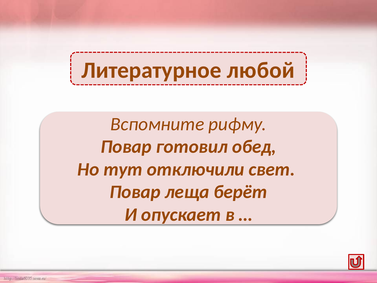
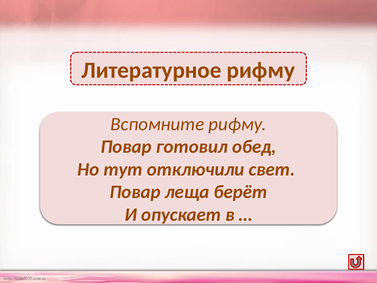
Литературное любой: любой -> рифму
